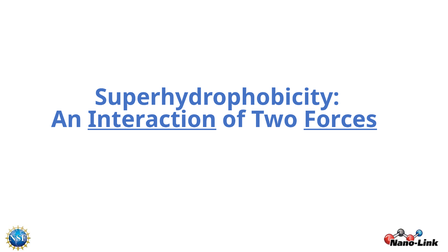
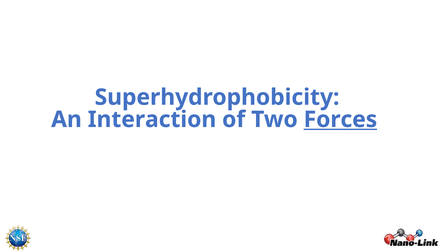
Interaction underline: present -> none
